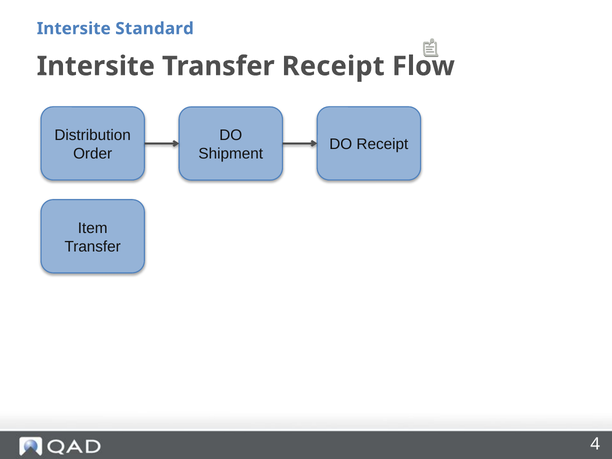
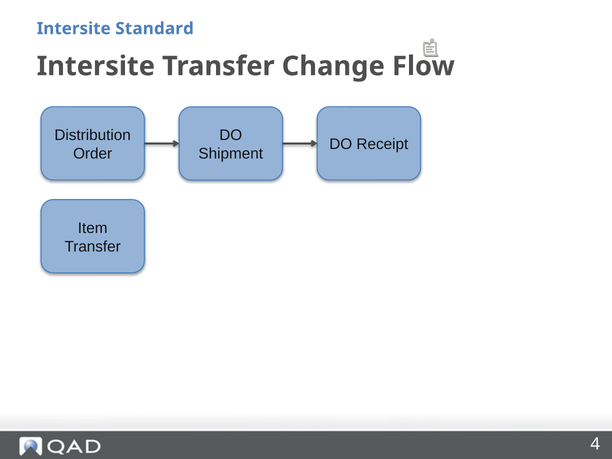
Transfer Receipt: Receipt -> Change
